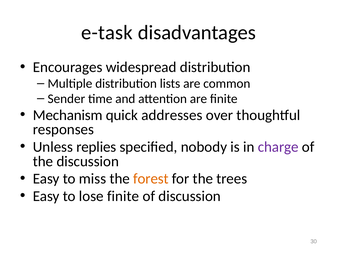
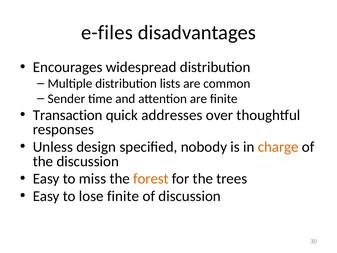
e-task: e-task -> e-files
Mechanism: Mechanism -> Transaction
replies: replies -> design
charge colour: purple -> orange
